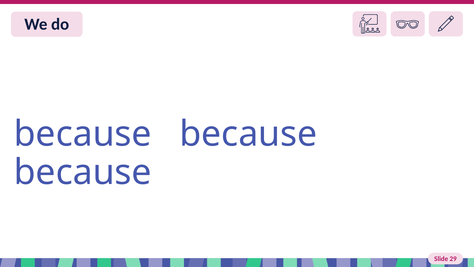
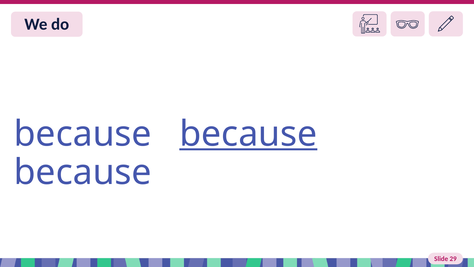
because at (248, 134) underline: none -> present
